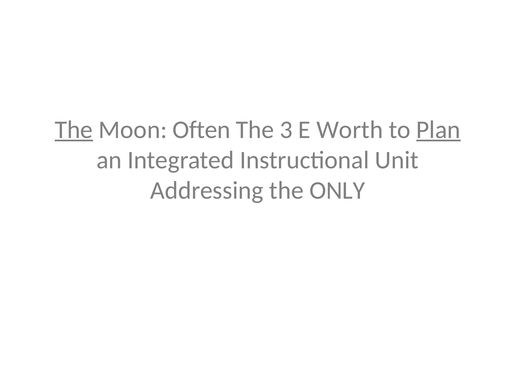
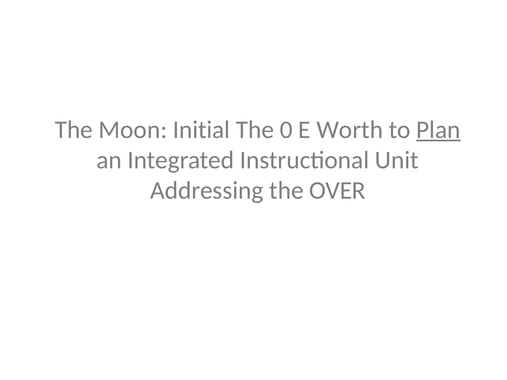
The at (74, 130) underline: present -> none
Often: Often -> Initial
3: 3 -> 0
ONLY: ONLY -> OVER
